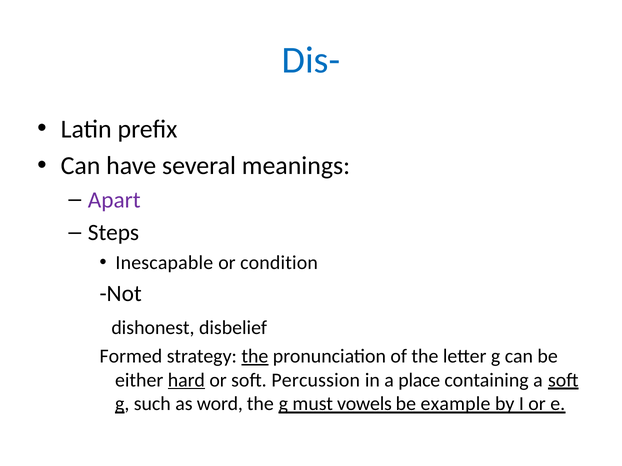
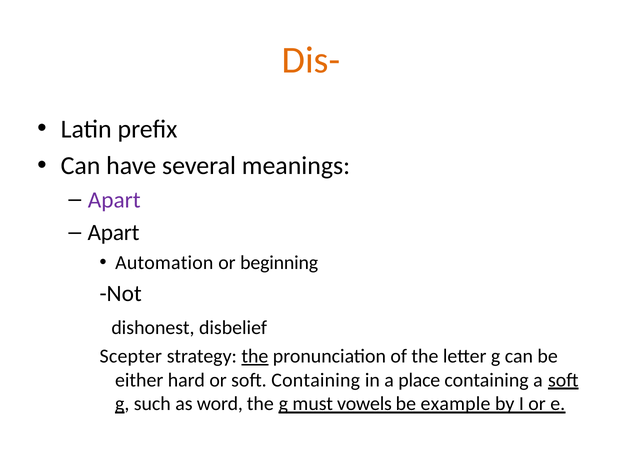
Dis- colour: blue -> orange
Steps at (113, 233): Steps -> Apart
Inescapable: Inescapable -> Automation
condition: condition -> beginning
Formed: Formed -> Scepter
hard underline: present -> none
soft Percussion: Percussion -> Containing
